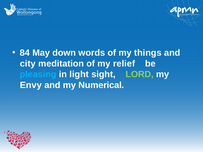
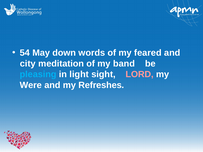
84: 84 -> 54
things: things -> feared
relief: relief -> band
LORD colour: light green -> pink
Envy: Envy -> Were
Numerical: Numerical -> Refreshes
